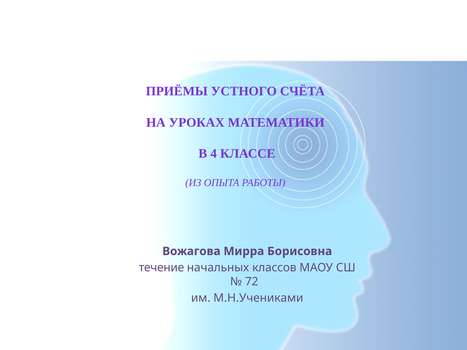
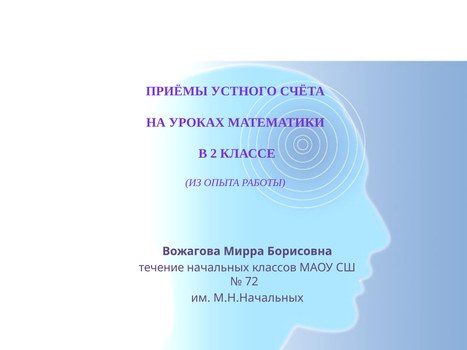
4: 4 -> 2
М.Н.Учениками: М.Н.Учениками -> М.Н.Начальных
